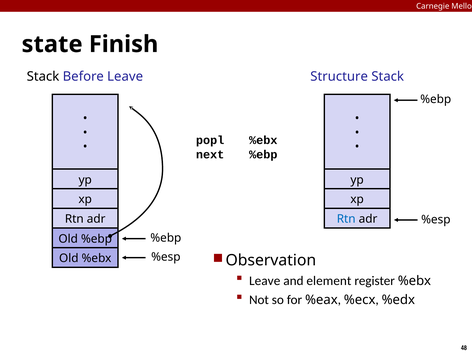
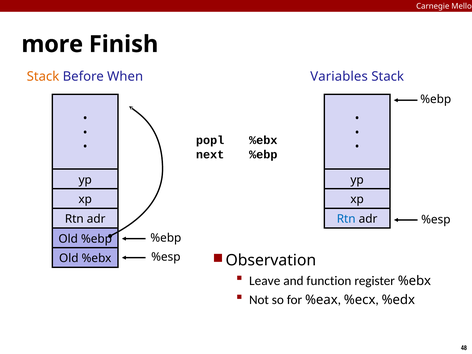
state: state -> more
Stack at (43, 77) colour: black -> orange
Before Leave: Leave -> When
Structure: Structure -> Variables
element: element -> function
